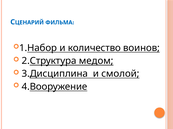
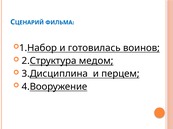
количество: количество -> готовилась
смолой: смолой -> перцем
